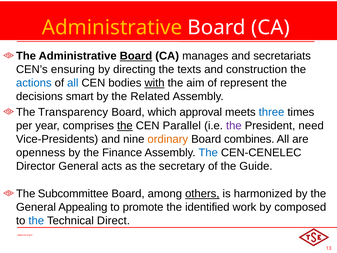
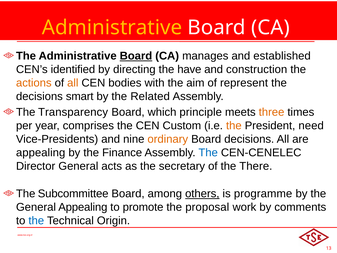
secretariats: secretariats -> established
ensuring: ensuring -> identified
texts: texts -> have
actions colour: blue -> orange
all at (73, 83) colour: blue -> orange
with underline: present -> none
approval: approval -> principle
three colour: blue -> orange
the at (125, 126) underline: present -> none
Parallel: Parallel -> Custom
the at (234, 126) colour: purple -> orange
Board combines: combines -> decisions
openness at (41, 153): openness -> appealing
Guide: Guide -> There
harmonized: harmonized -> programme
identified: identified -> proposal
composed: composed -> comments
Direct: Direct -> Origin
